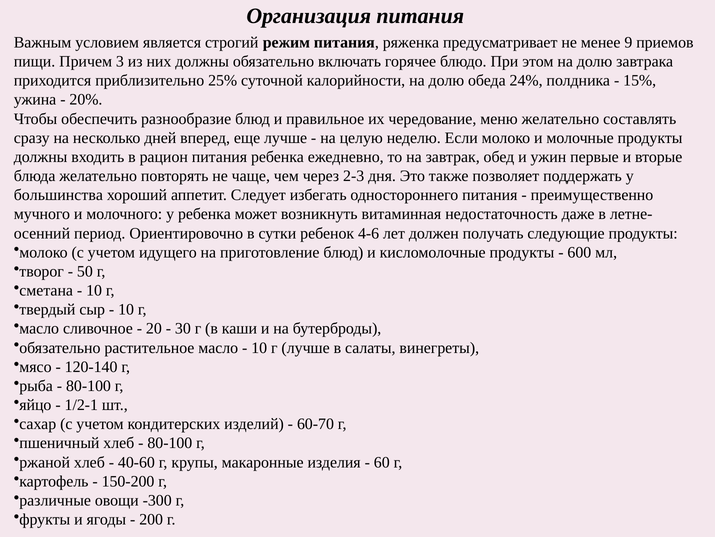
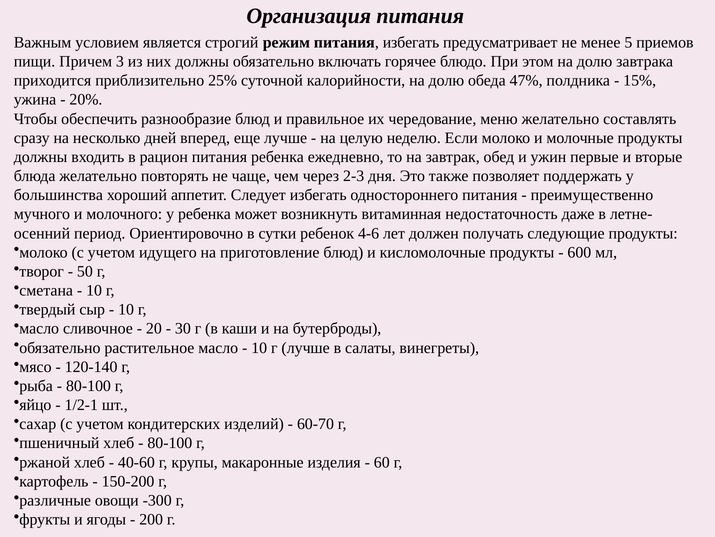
питания ряженка: ряженка -> избегать
9: 9 -> 5
24%: 24% -> 47%
